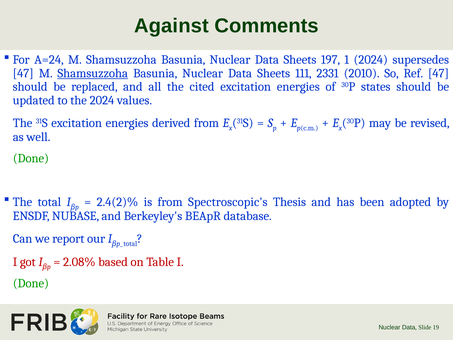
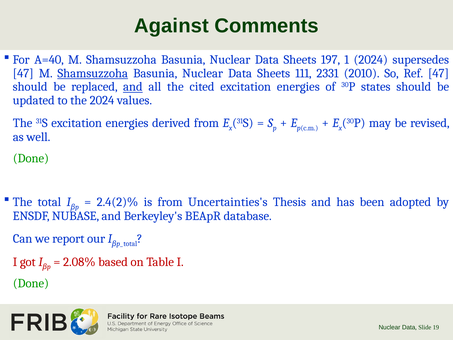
A=24: A=24 -> A=40
and at (133, 87) underline: none -> present
Spectroscopic's: Spectroscopic's -> Uncertainties's
